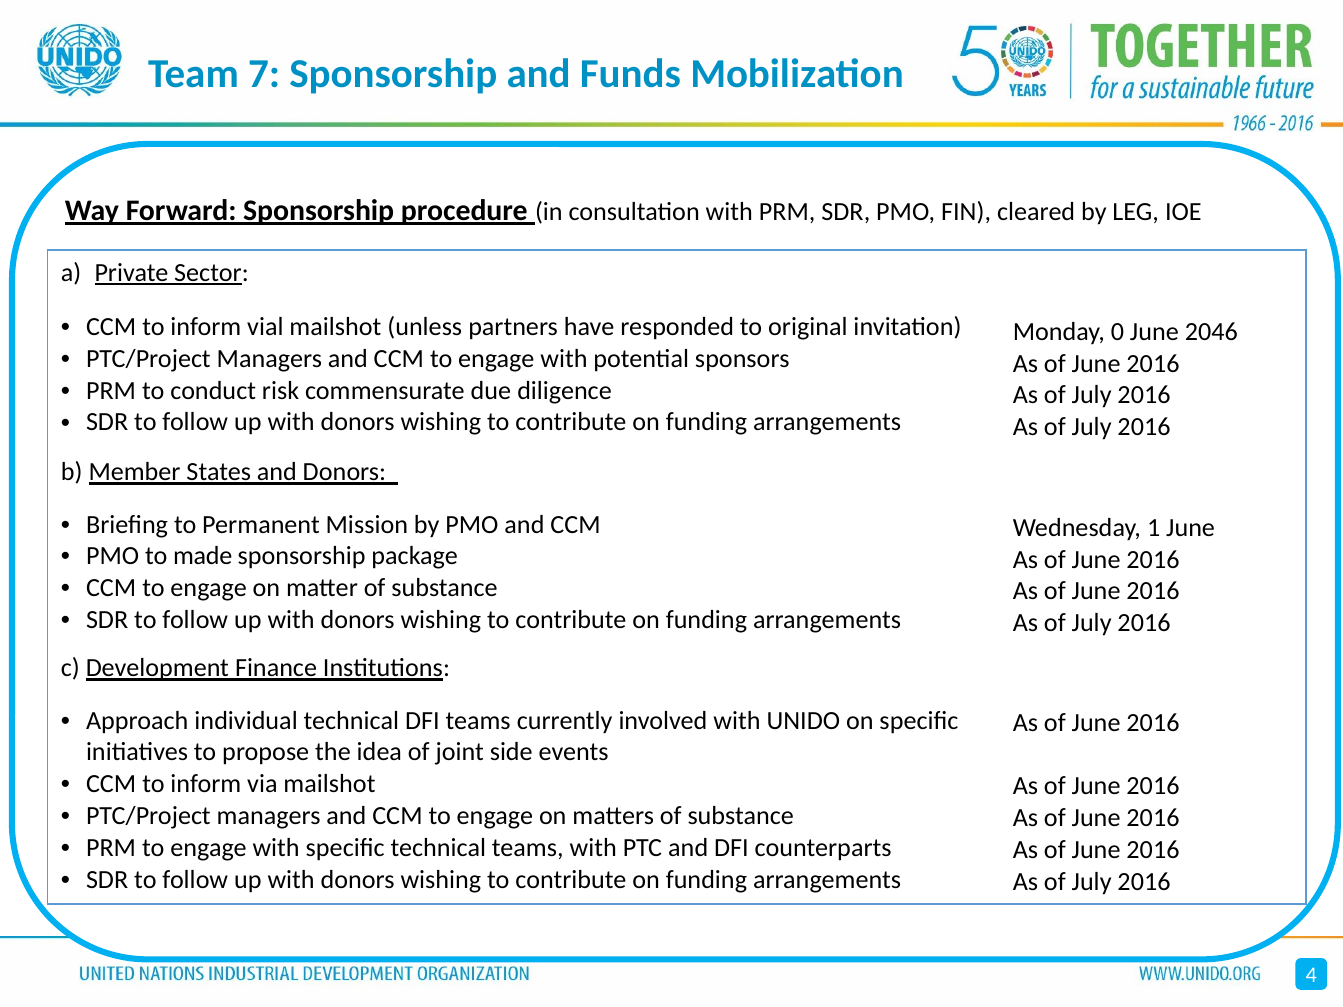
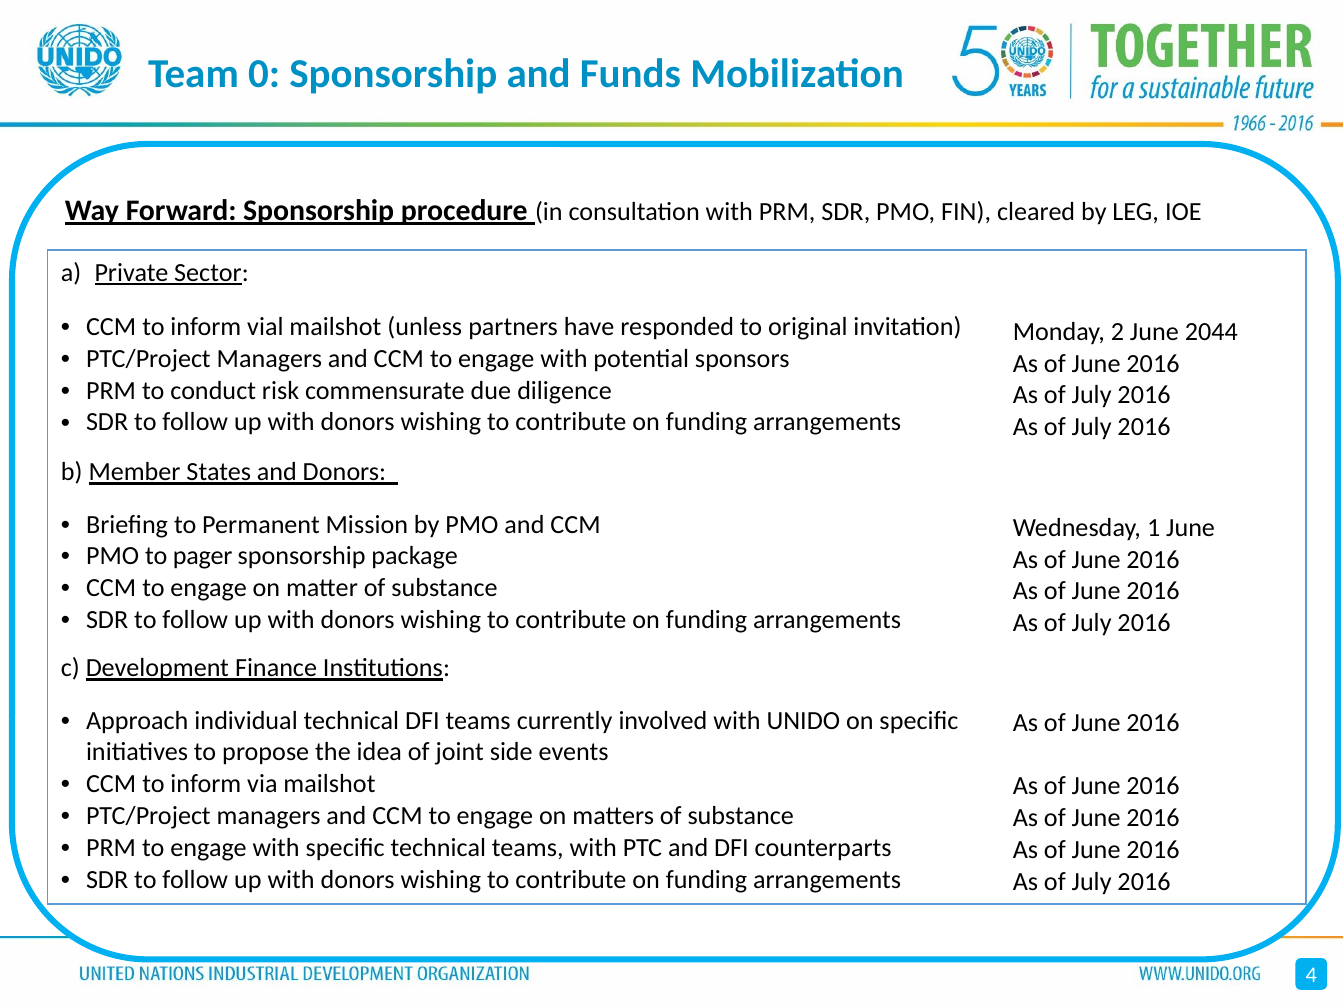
7: 7 -> 0
0: 0 -> 2
2046: 2046 -> 2044
made: made -> pager
